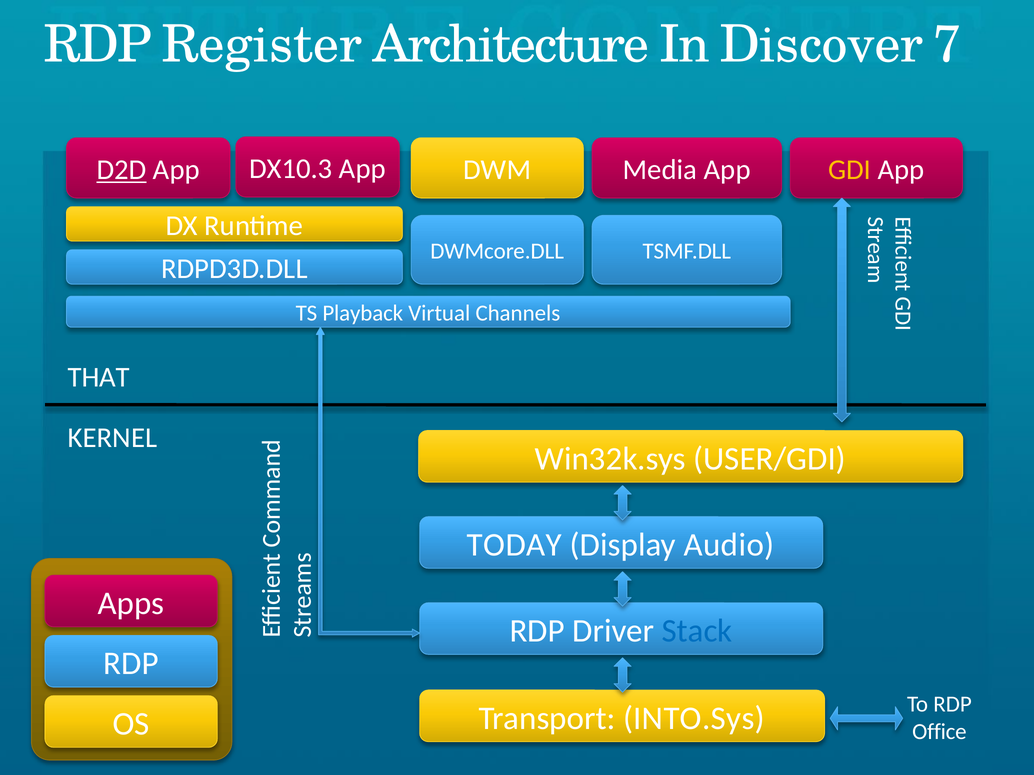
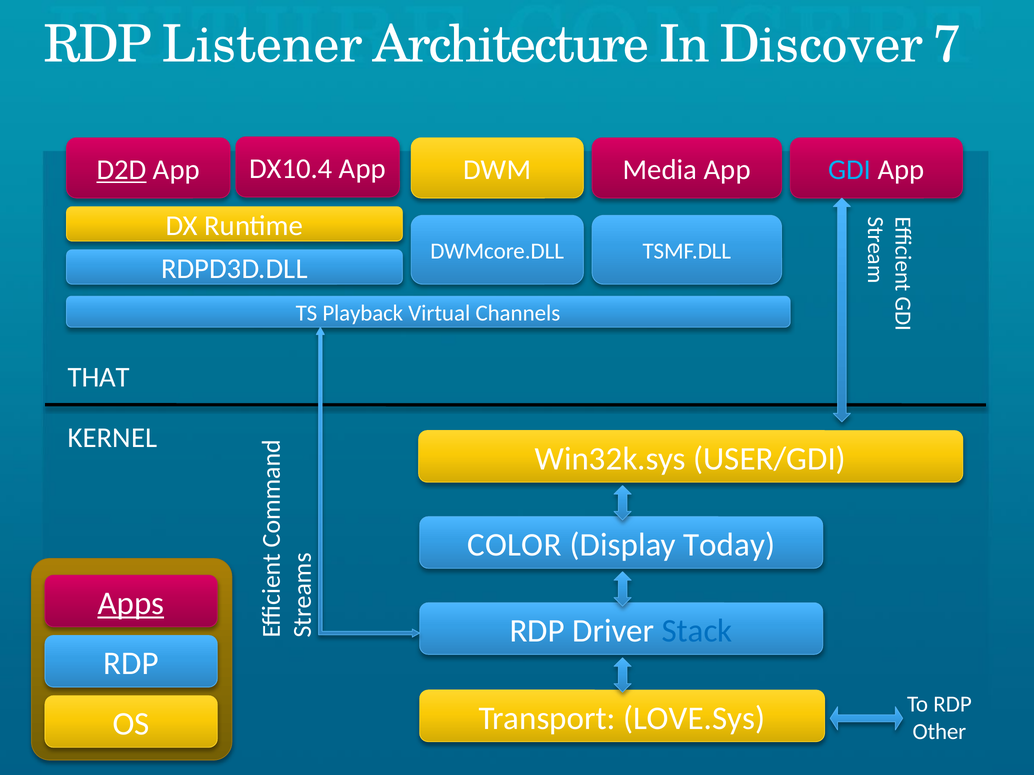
Register: Register -> Listener
DX10.3: DX10.3 -> DX10.4
GDI colour: yellow -> light blue
TODAY: TODAY -> COLOR
Audio: Audio -> Today
Apps underline: none -> present
INTO.Sys: INTO.Sys -> LOVE.Sys
Office: Office -> Other
